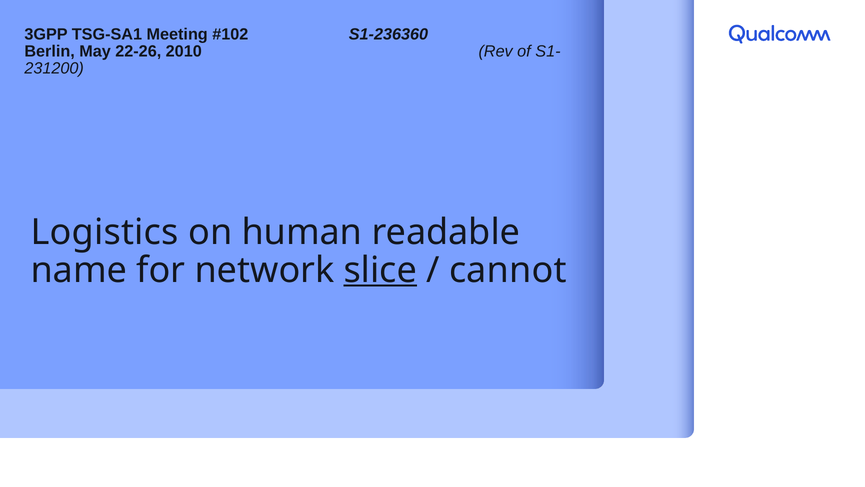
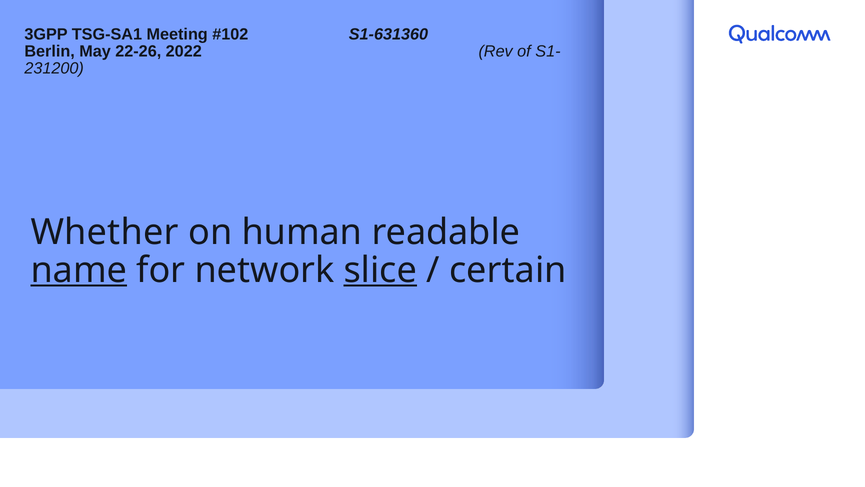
S1-236360: S1-236360 -> S1-631360
2010: 2010 -> 2022
Logistics: Logistics -> Whether
name underline: none -> present
cannot: cannot -> certain
